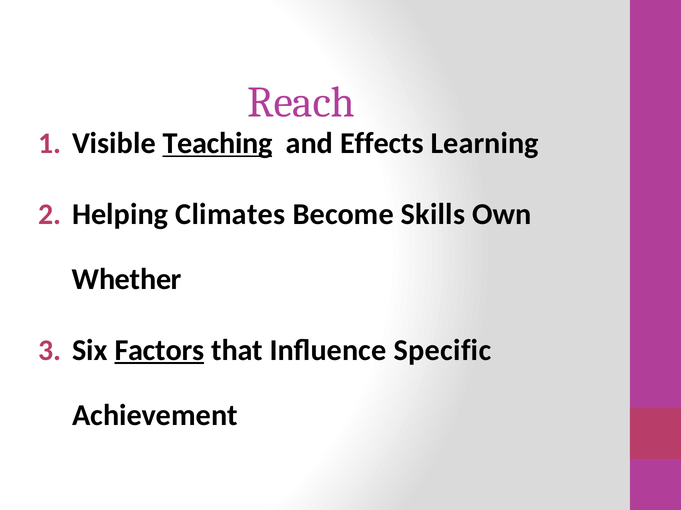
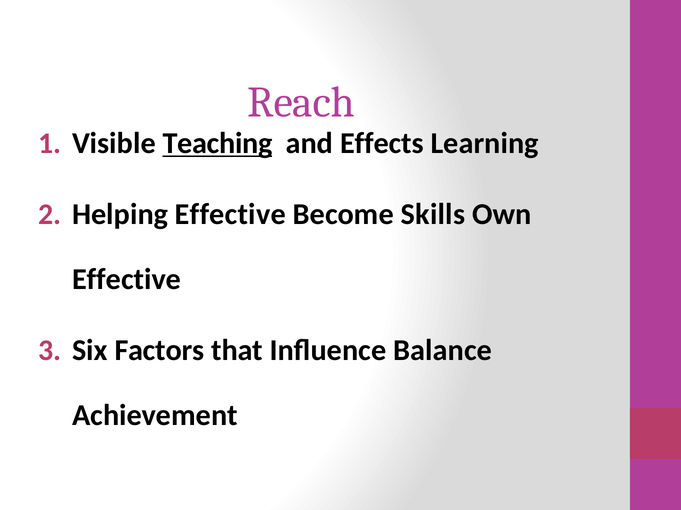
Helping Climates: Climates -> Effective
Whether at (127, 280): Whether -> Effective
Factors underline: present -> none
Specific: Specific -> Balance
